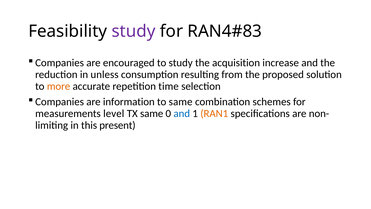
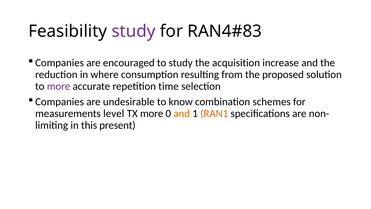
unless: unless -> where
more at (59, 86) colour: orange -> purple
information: information -> undesirable
to same: same -> know
TX same: same -> more
and at (182, 113) colour: blue -> orange
